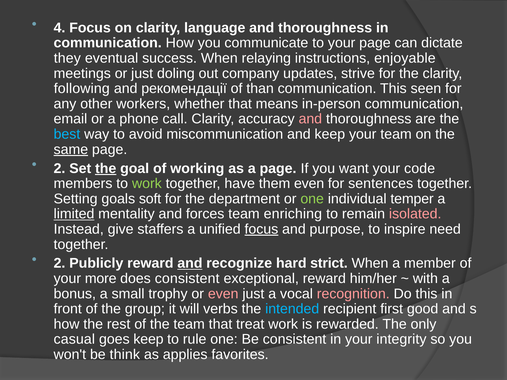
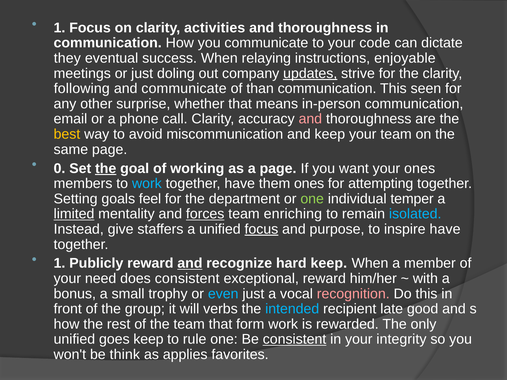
4 at (60, 28): 4 -> 1
language: language -> activities
your page: page -> code
updates underline: none -> present
and рекомендації: рекомендації -> communicate
workers: workers -> surprise
best colour: light blue -> yellow
same underline: present -> none
2 at (60, 168): 2 -> 0
your code: code -> ones
work at (147, 184) colour: light green -> light blue
them even: even -> ones
sentences: sentences -> attempting
soft: soft -> feel
forces underline: none -> present
isolated colour: pink -> light blue
inspire need: need -> have
2 at (60, 264): 2 -> 1
hard strict: strict -> keep
more: more -> need
even at (223, 294) colour: pink -> light blue
first: first -> late
treat: treat -> form
casual at (74, 340): casual -> unified
consistent at (295, 340) underline: none -> present
